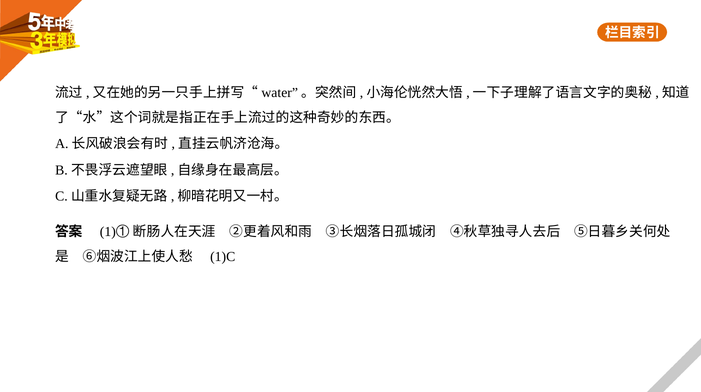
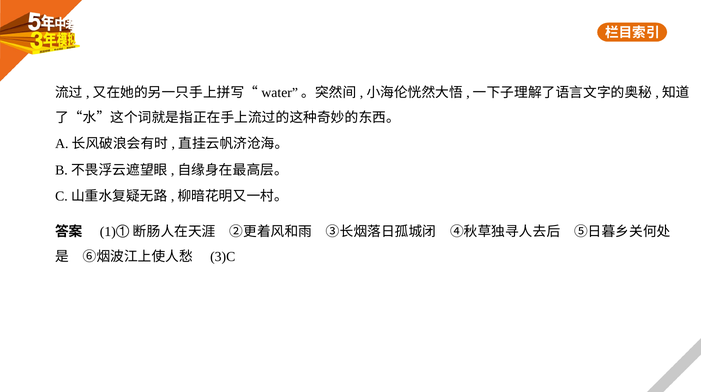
1)C: 1)C -> 3)C
